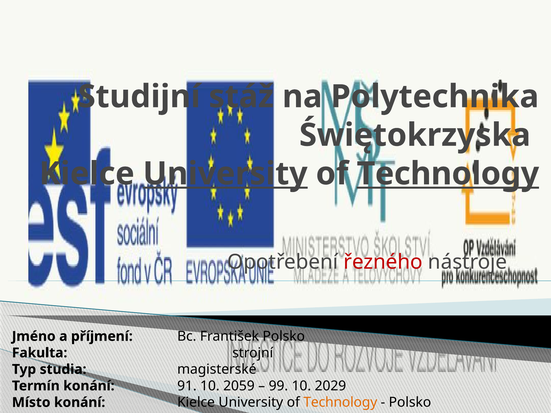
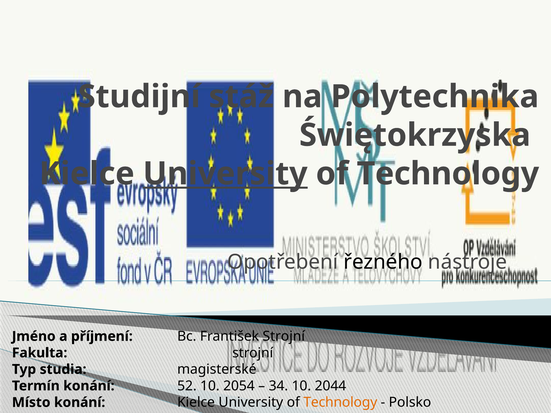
Technology at (448, 174) underline: present -> none
řezného colour: red -> black
František Polsko: Polsko -> Strojní
91: 91 -> 52
2059: 2059 -> 2054
99: 99 -> 34
2029: 2029 -> 2044
